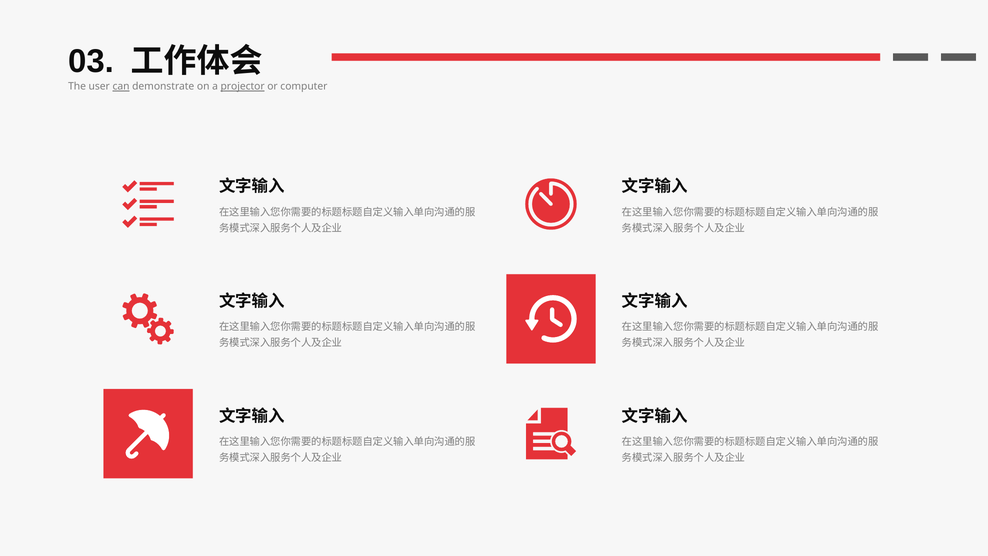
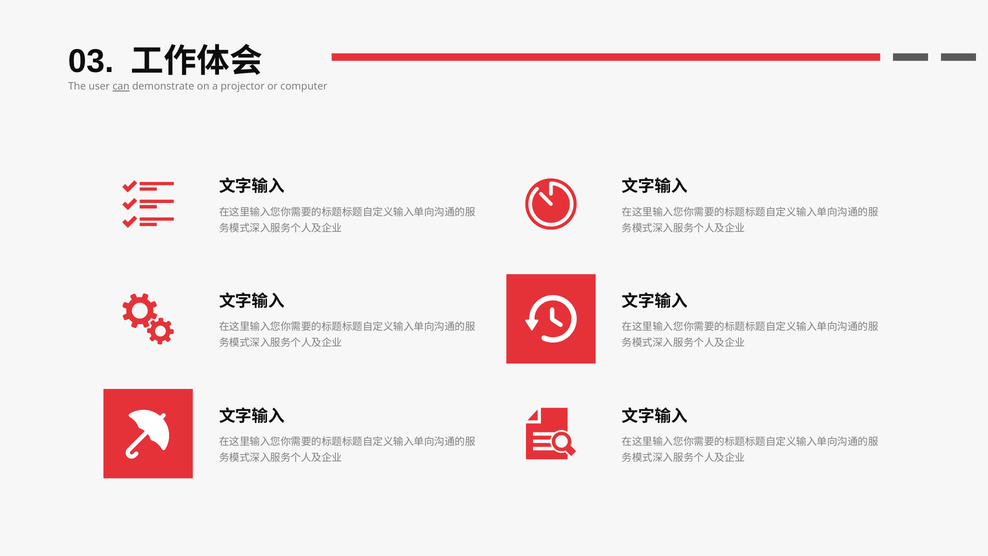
projector underline: present -> none
